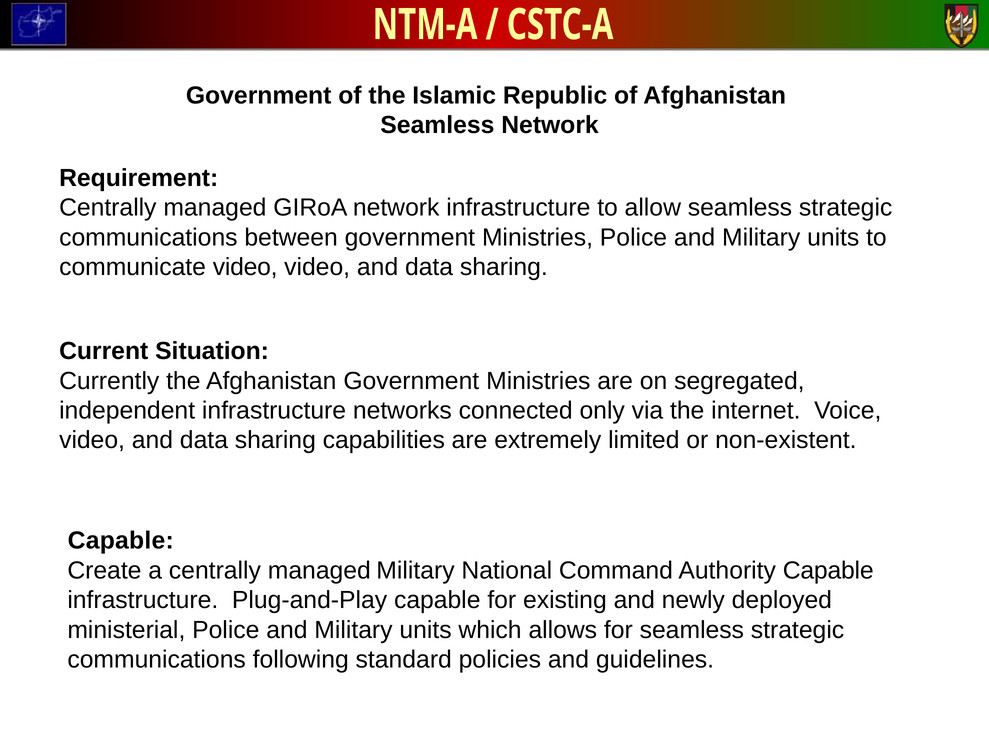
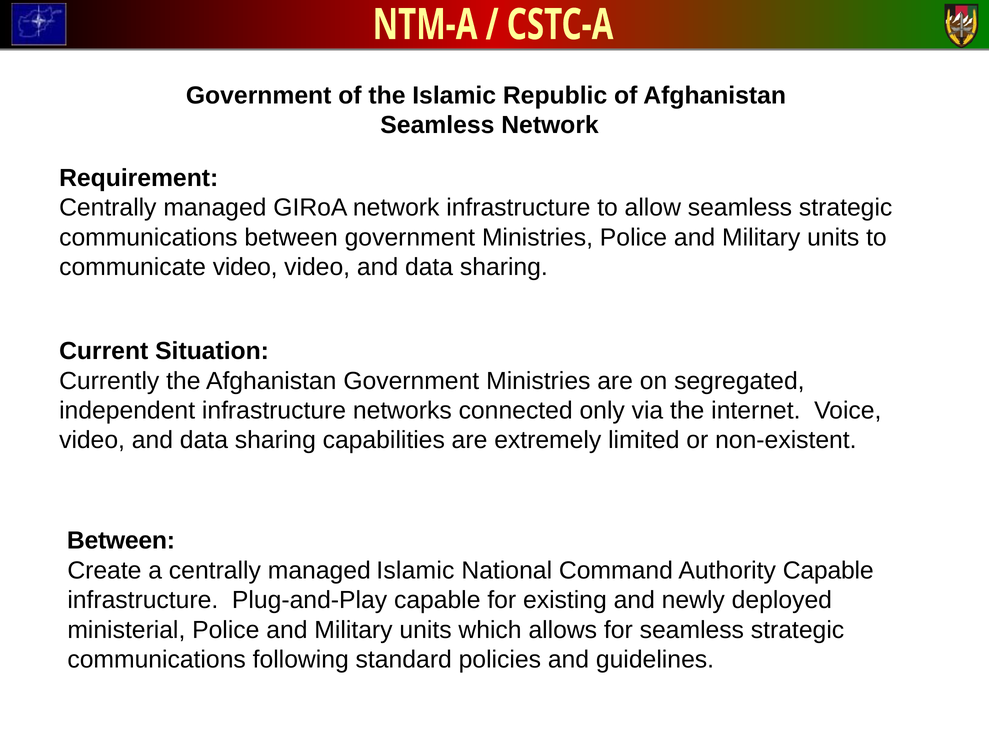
Capable at (121, 541): Capable -> Between
managed Military: Military -> Islamic
